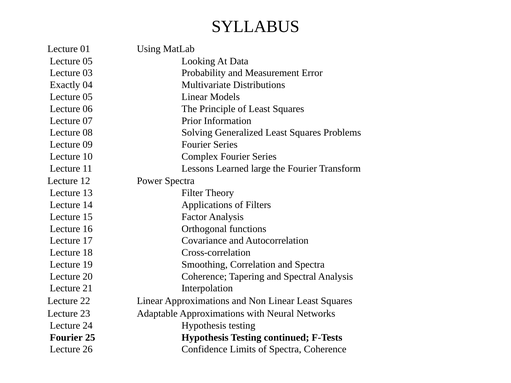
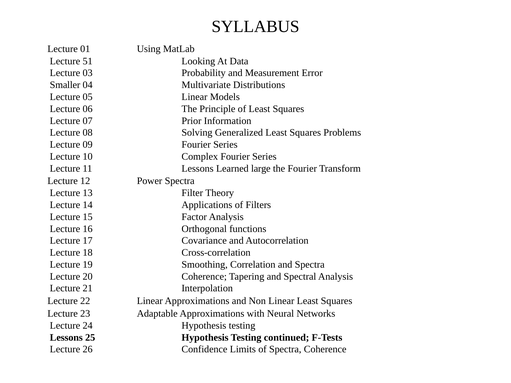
05 at (88, 61): 05 -> 51
Exactly: Exactly -> Smaller
Fourier at (66, 338): Fourier -> Lessons
